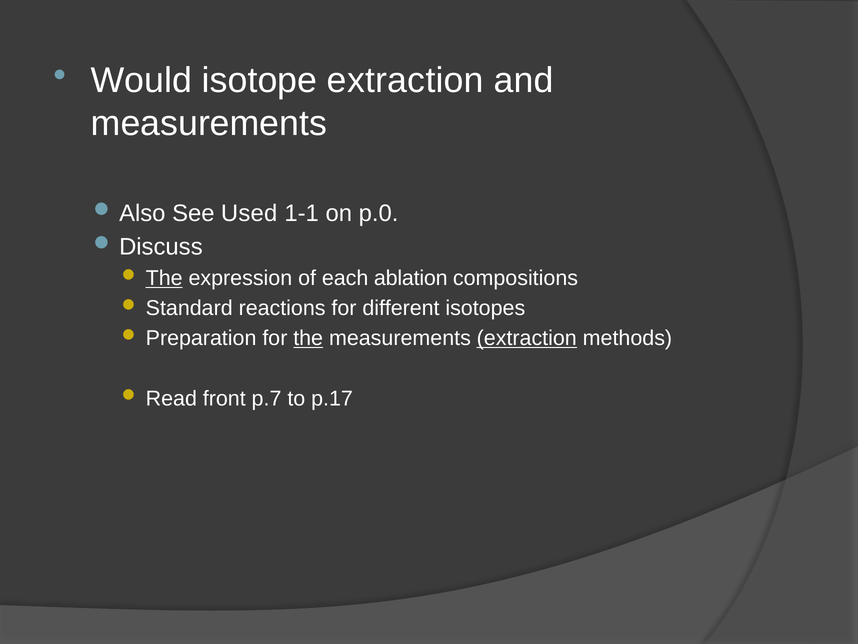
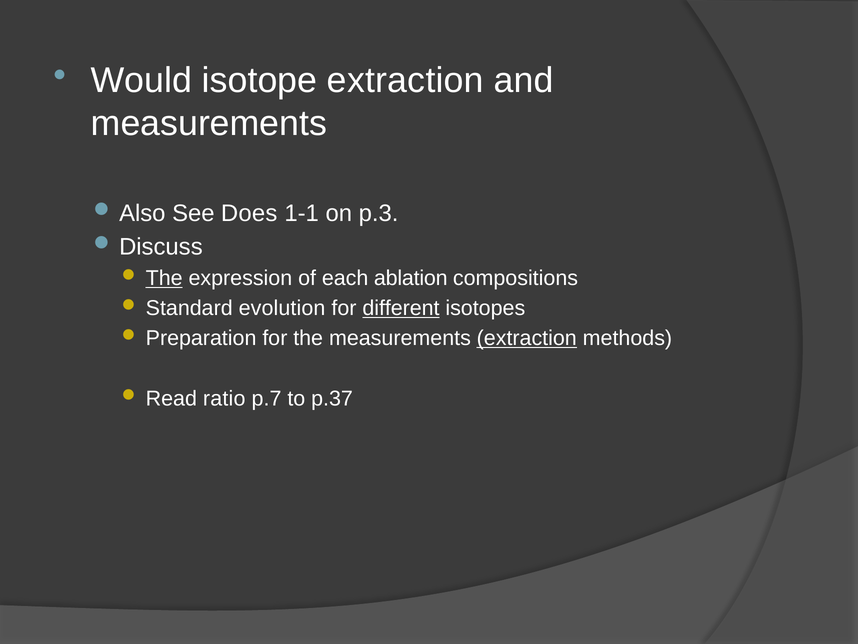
Used: Used -> Does
p.0: p.0 -> p.3
reactions: reactions -> evolution
different underline: none -> present
the at (308, 338) underline: present -> none
front: front -> ratio
p.17: p.17 -> p.37
